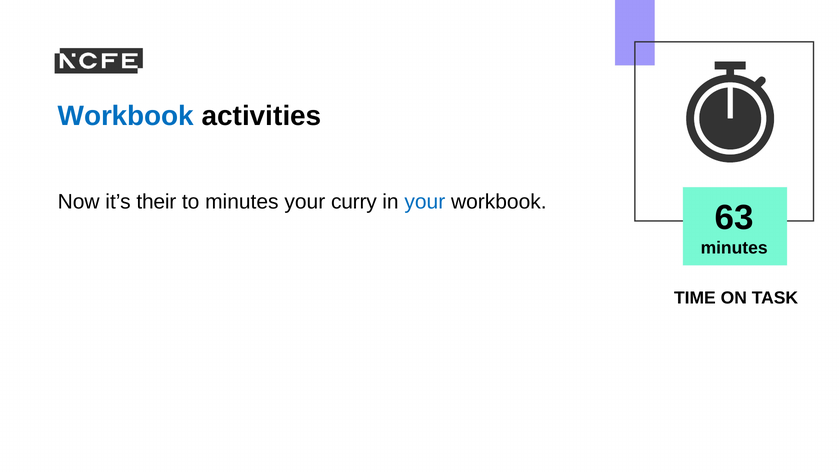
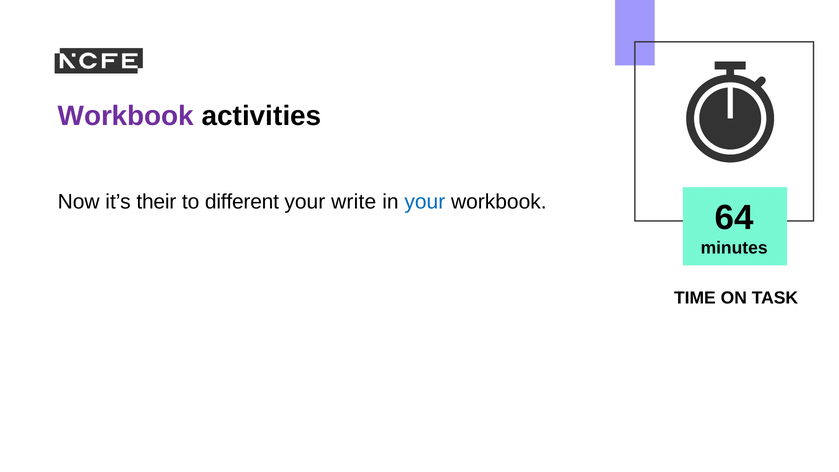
Workbook at (126, 116) colour: blue -> purple
to minutes: minutes -> different
curry: curry -> write
63: 63 -> 64
